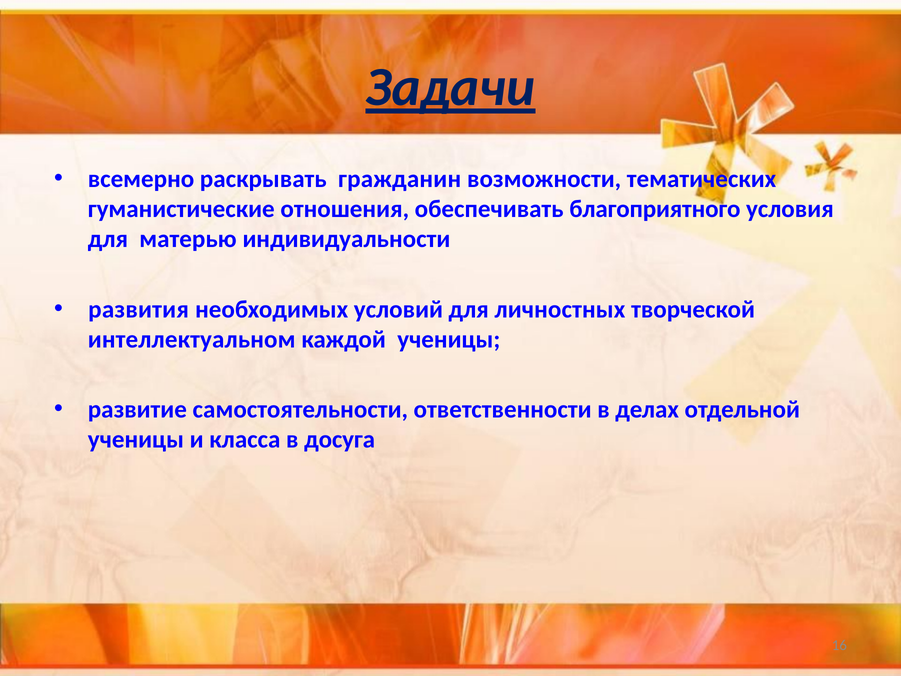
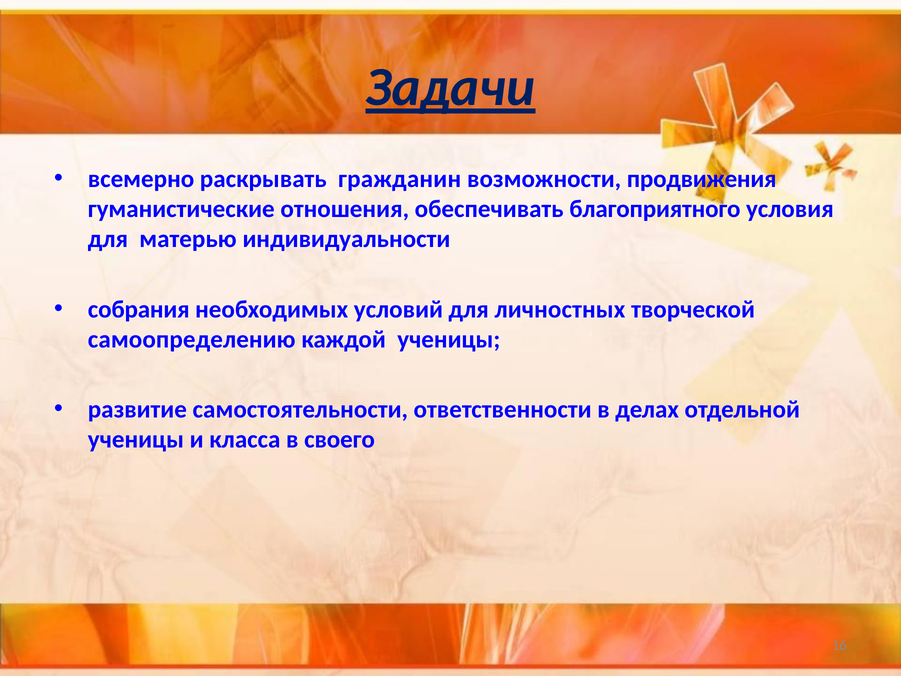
тематических: тематических -> продвижения
развития: развития -> собрания
интеллектуальном: интеллектуальном -> самоопределению
досуга: досуга -> своего
